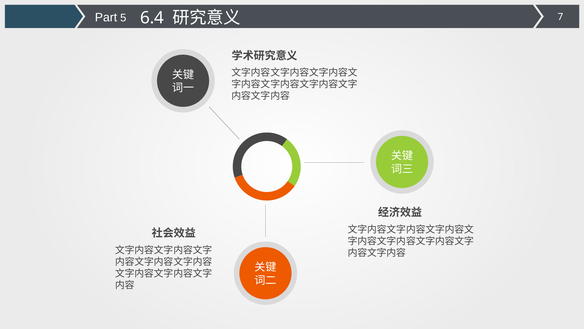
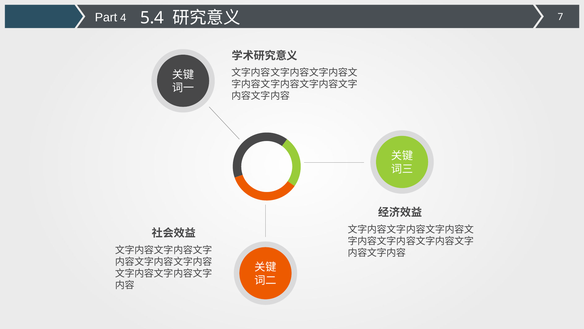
5: 5 -> 4
6.4: 6.4 -> 5.4
